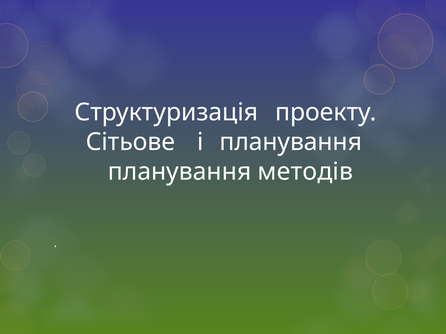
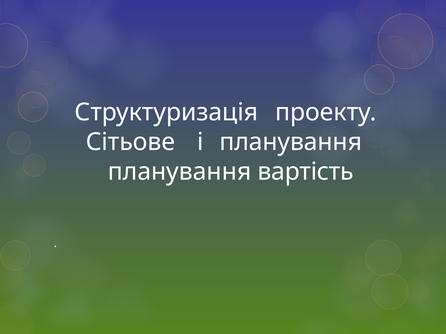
методів: методів -> вартість
